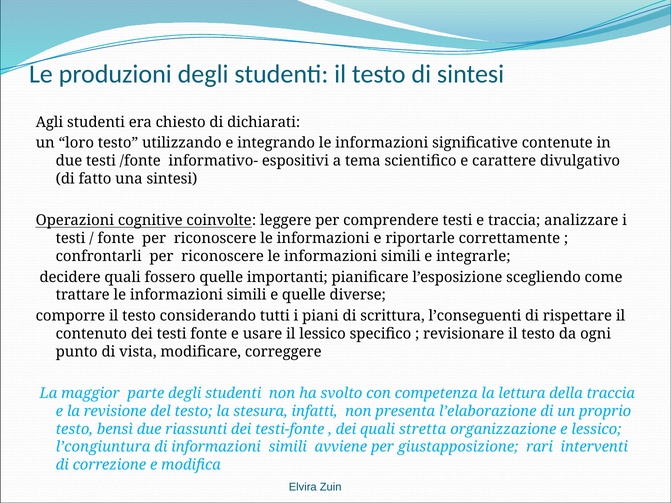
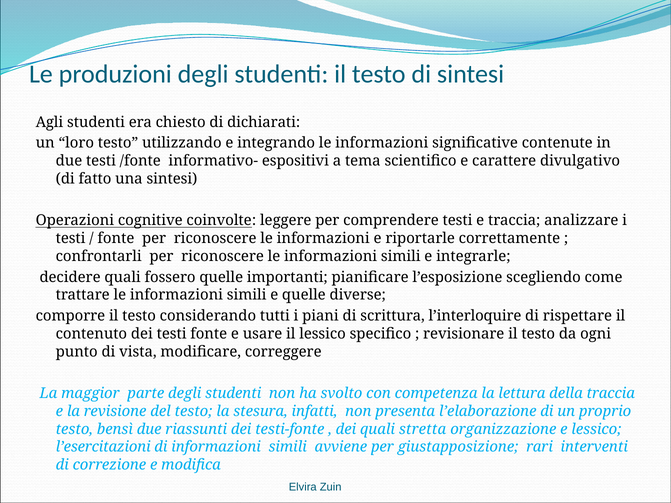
l’conseguenti: l’conseguenti -> l’interloquire
l’congiuntura: l’congiuntura -> l’esercitazioni
